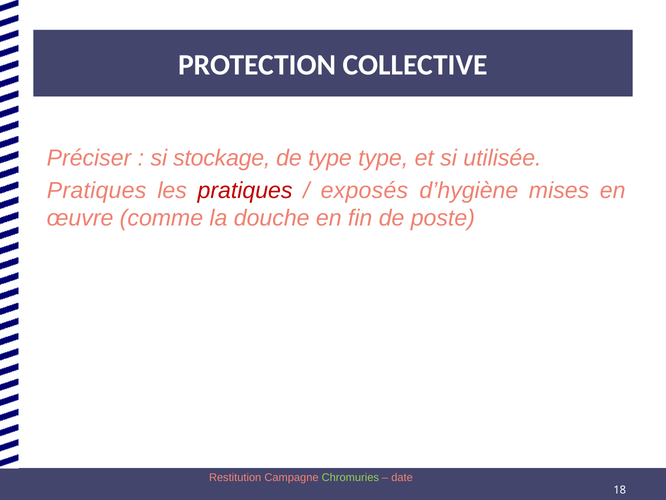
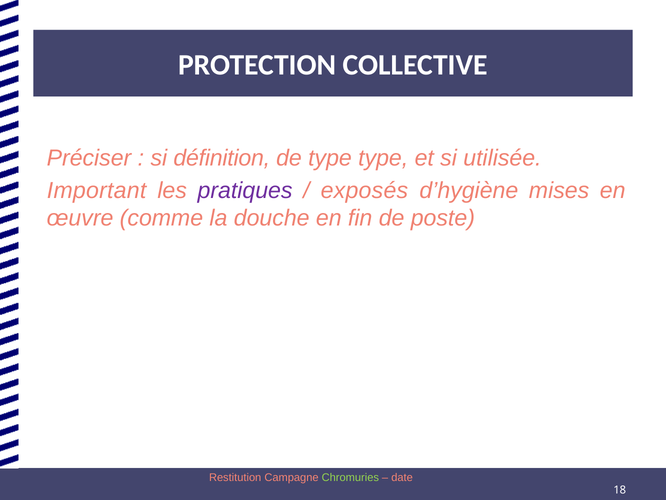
stockage: stockage -> définition
Pratiques at (97, 190): Pratiques -> Important
pratiques at (245, 190) colour: red -> purple
